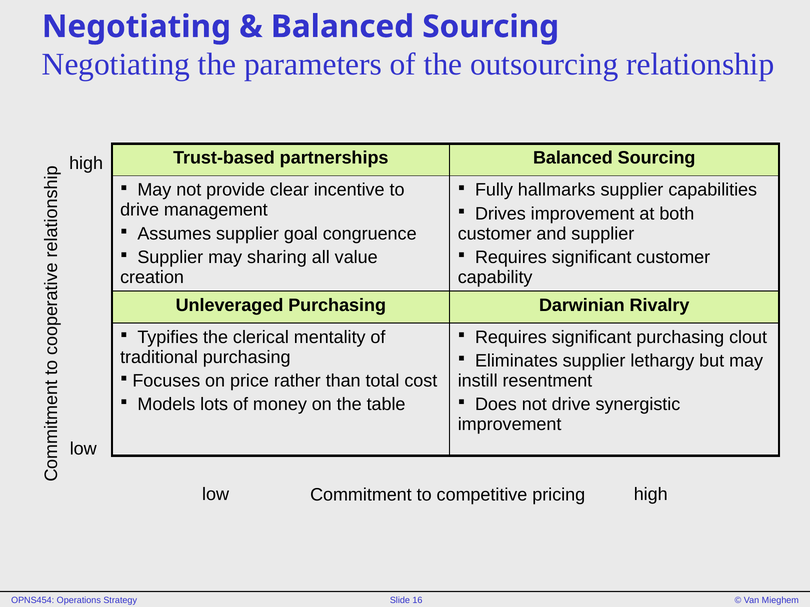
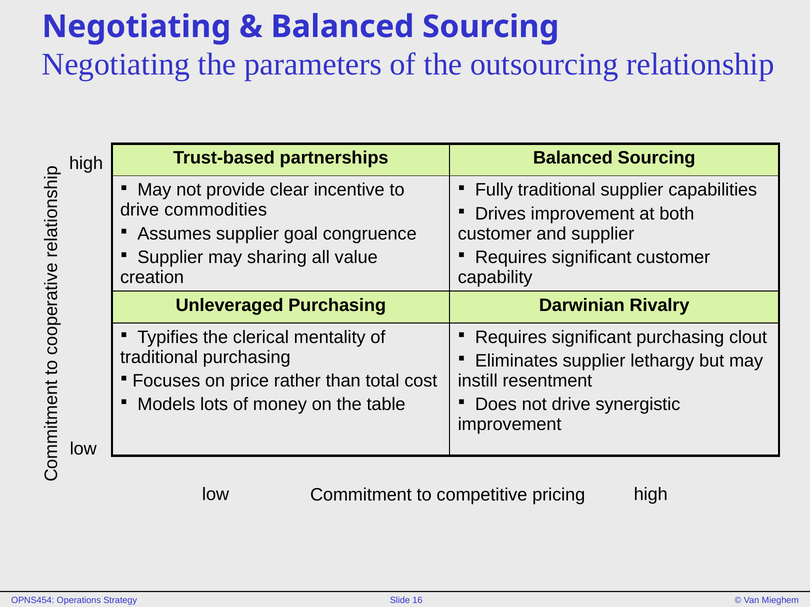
Fully hallmarks: hallmarks -> traditional
management: management -> commodities
